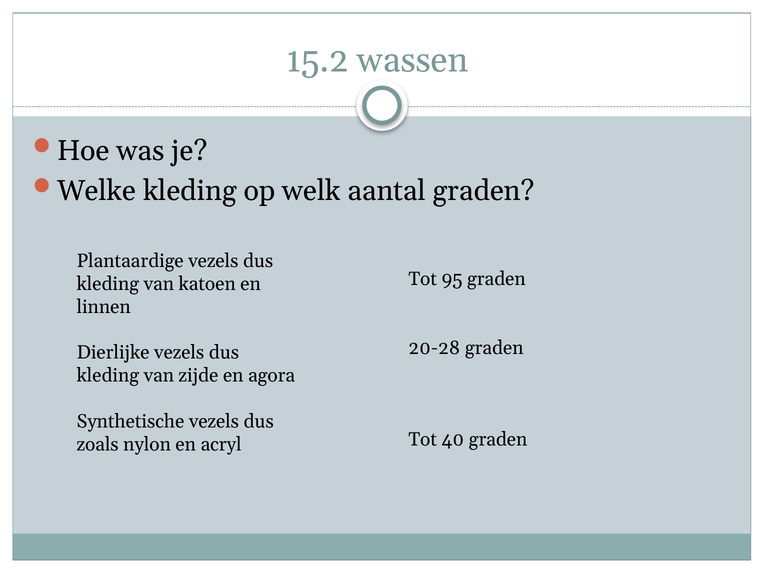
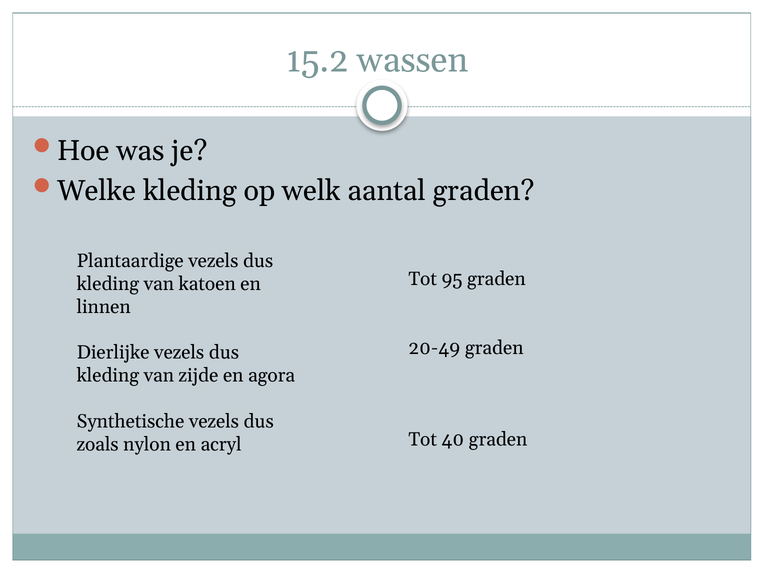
20-28: 20-28 -> 20-49
